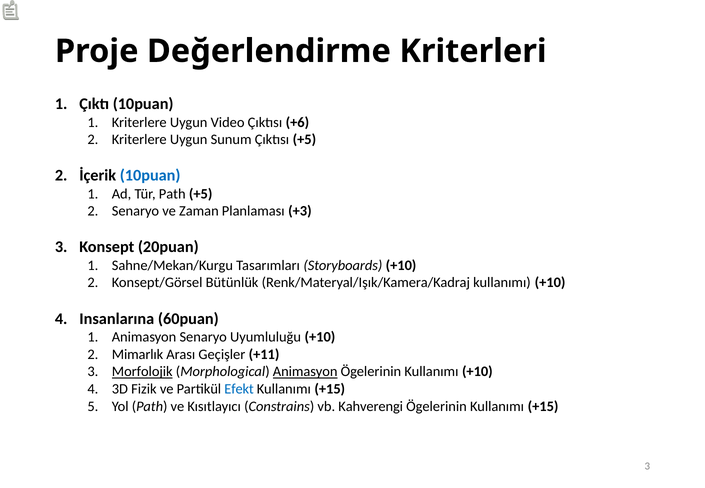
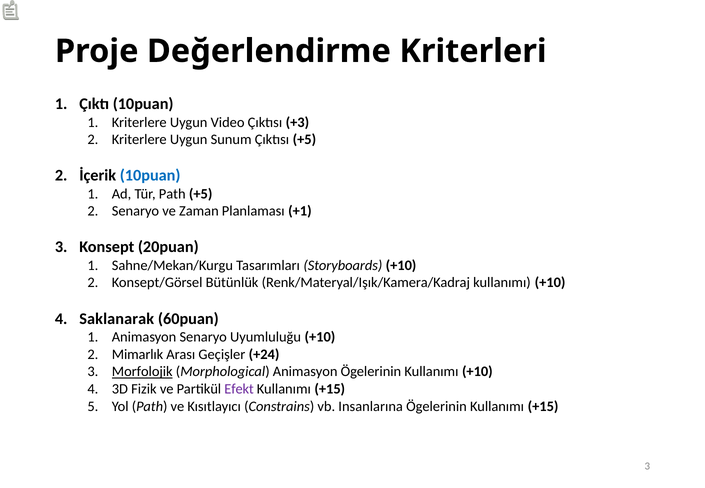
+6: +6 -> +3
+3: +3 -> +1
Insanlarına: Insanlarına -> Saklanarak
+11: +11 -> +24
Animasyon at (305, 372) underline: present -> none
Efekt colour: blue -> purple
Kahverengi: Kahverengi -> Insanlarına
